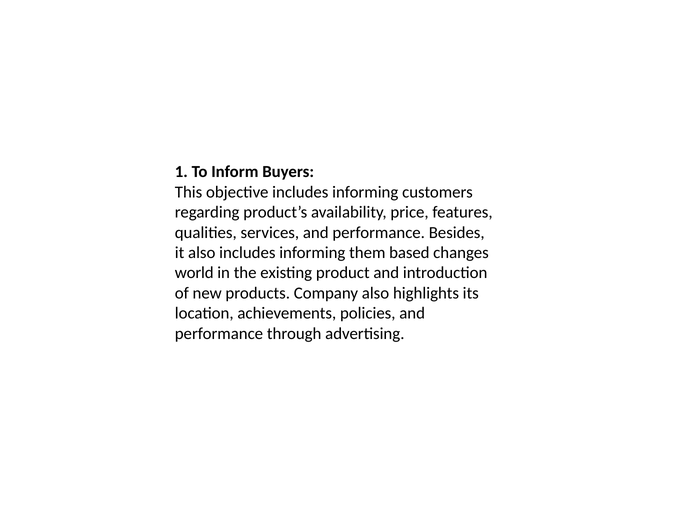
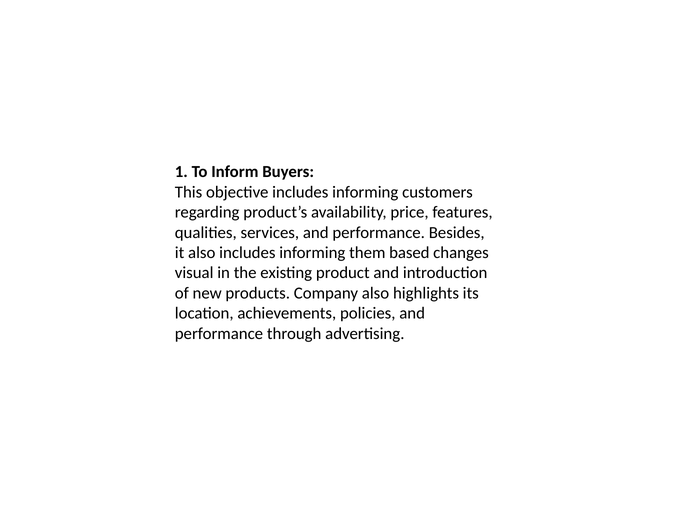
world: world -> visual
